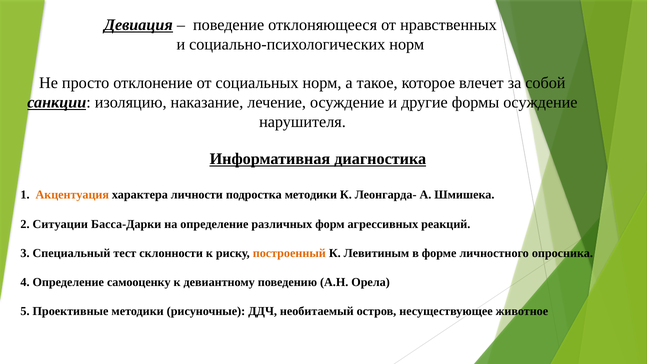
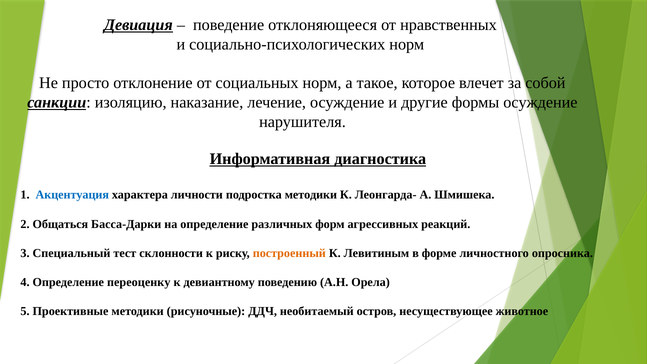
Акцентуация colour: orange -> blue
Ситуации: Ситуации -> Общаться
самооценку: самооценку -> переоценку
